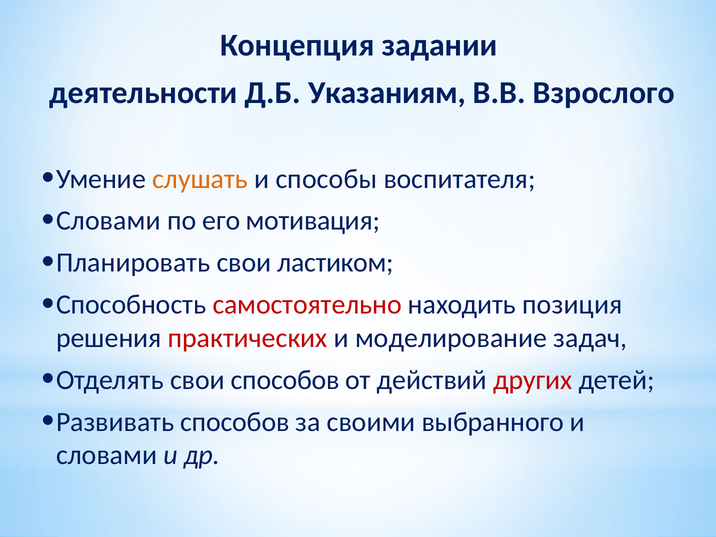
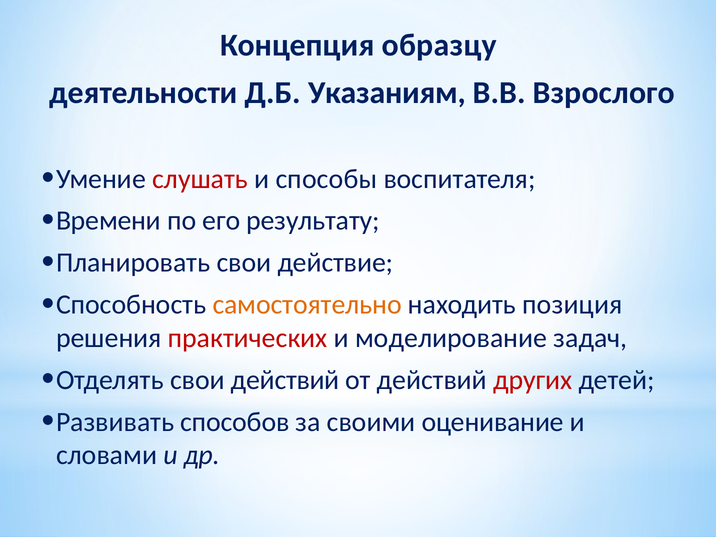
задании: задании -> образцу
слушать colour: orange -> red
Словами at (108, 221): Словами -> Времени
мотивация: мотивация -> результату
ластиком: ластиком -> действие
самостоятельно colour: red -> orange
свои способов: способов -> действий
выбранного: выбранного -> оценивание
